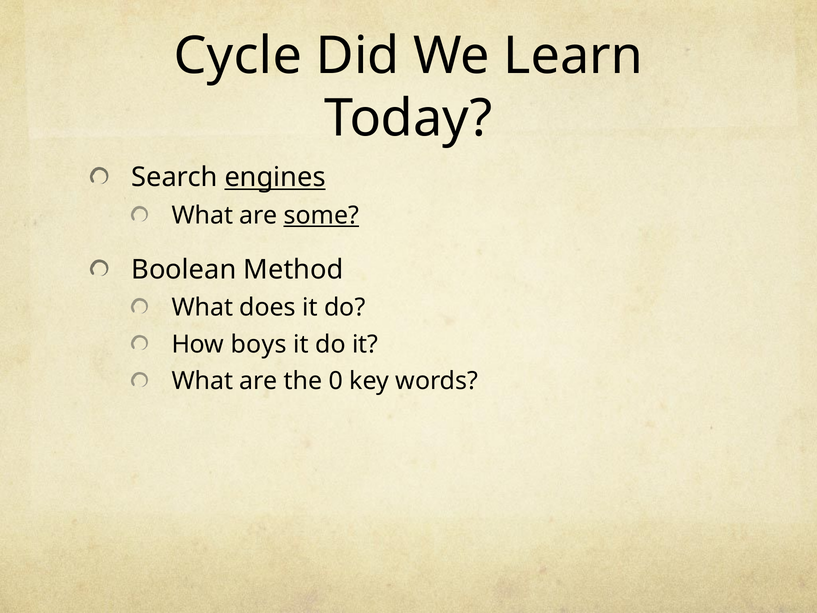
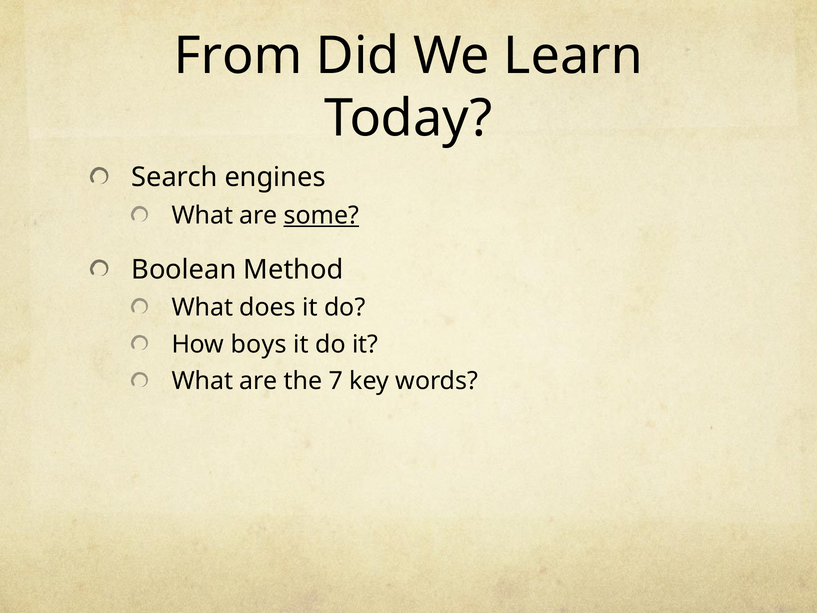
Cycle: Cycle -> From
engines underline: present -> none
0: 0 -> 7
